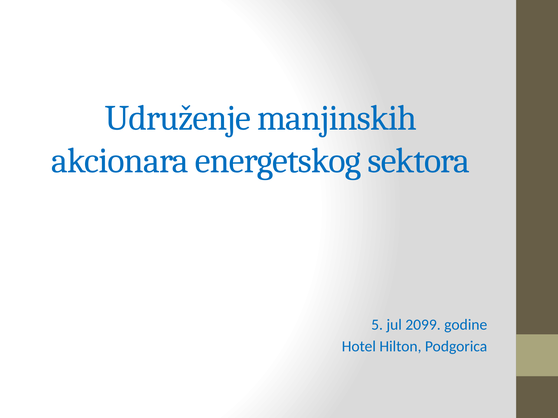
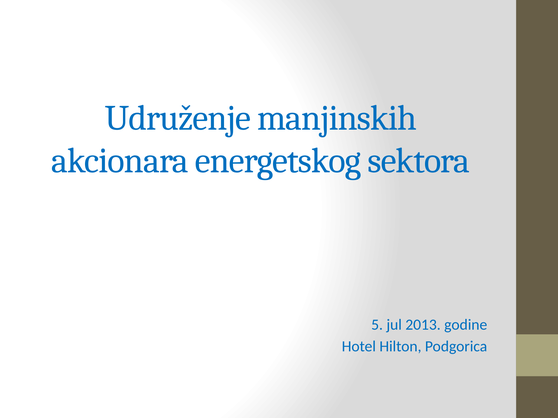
2099: 2099 -> 2013
